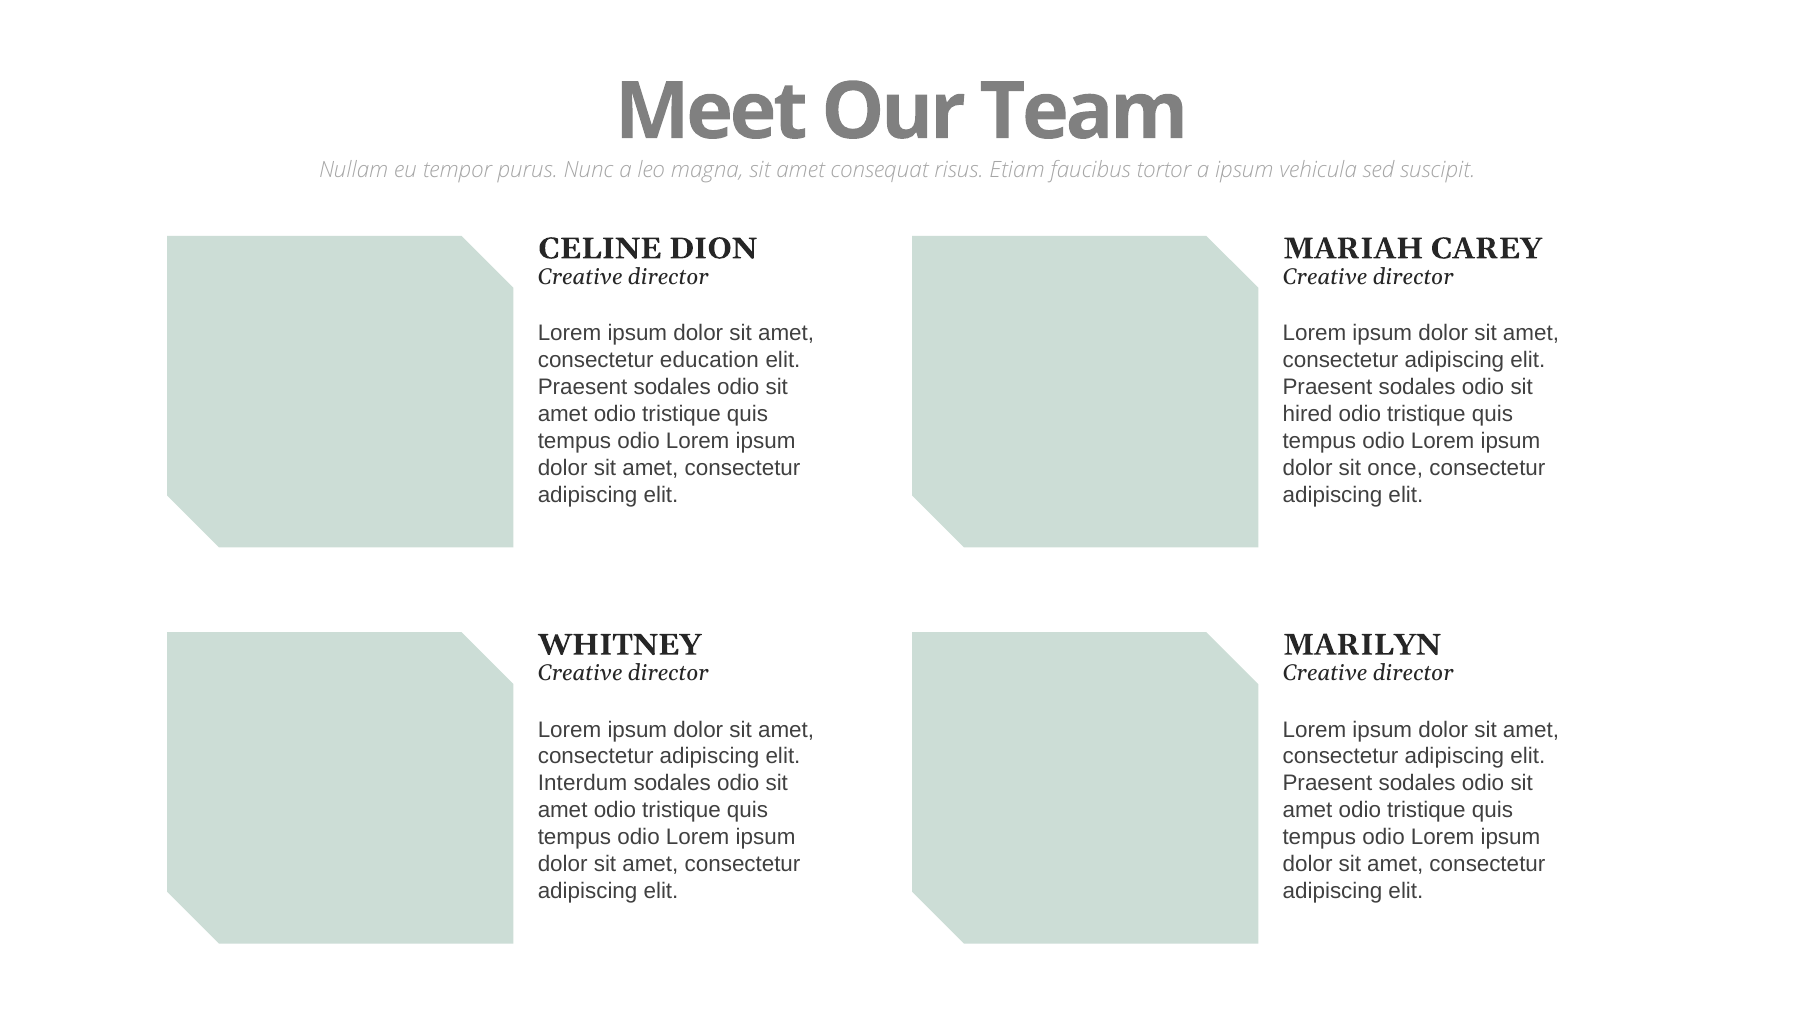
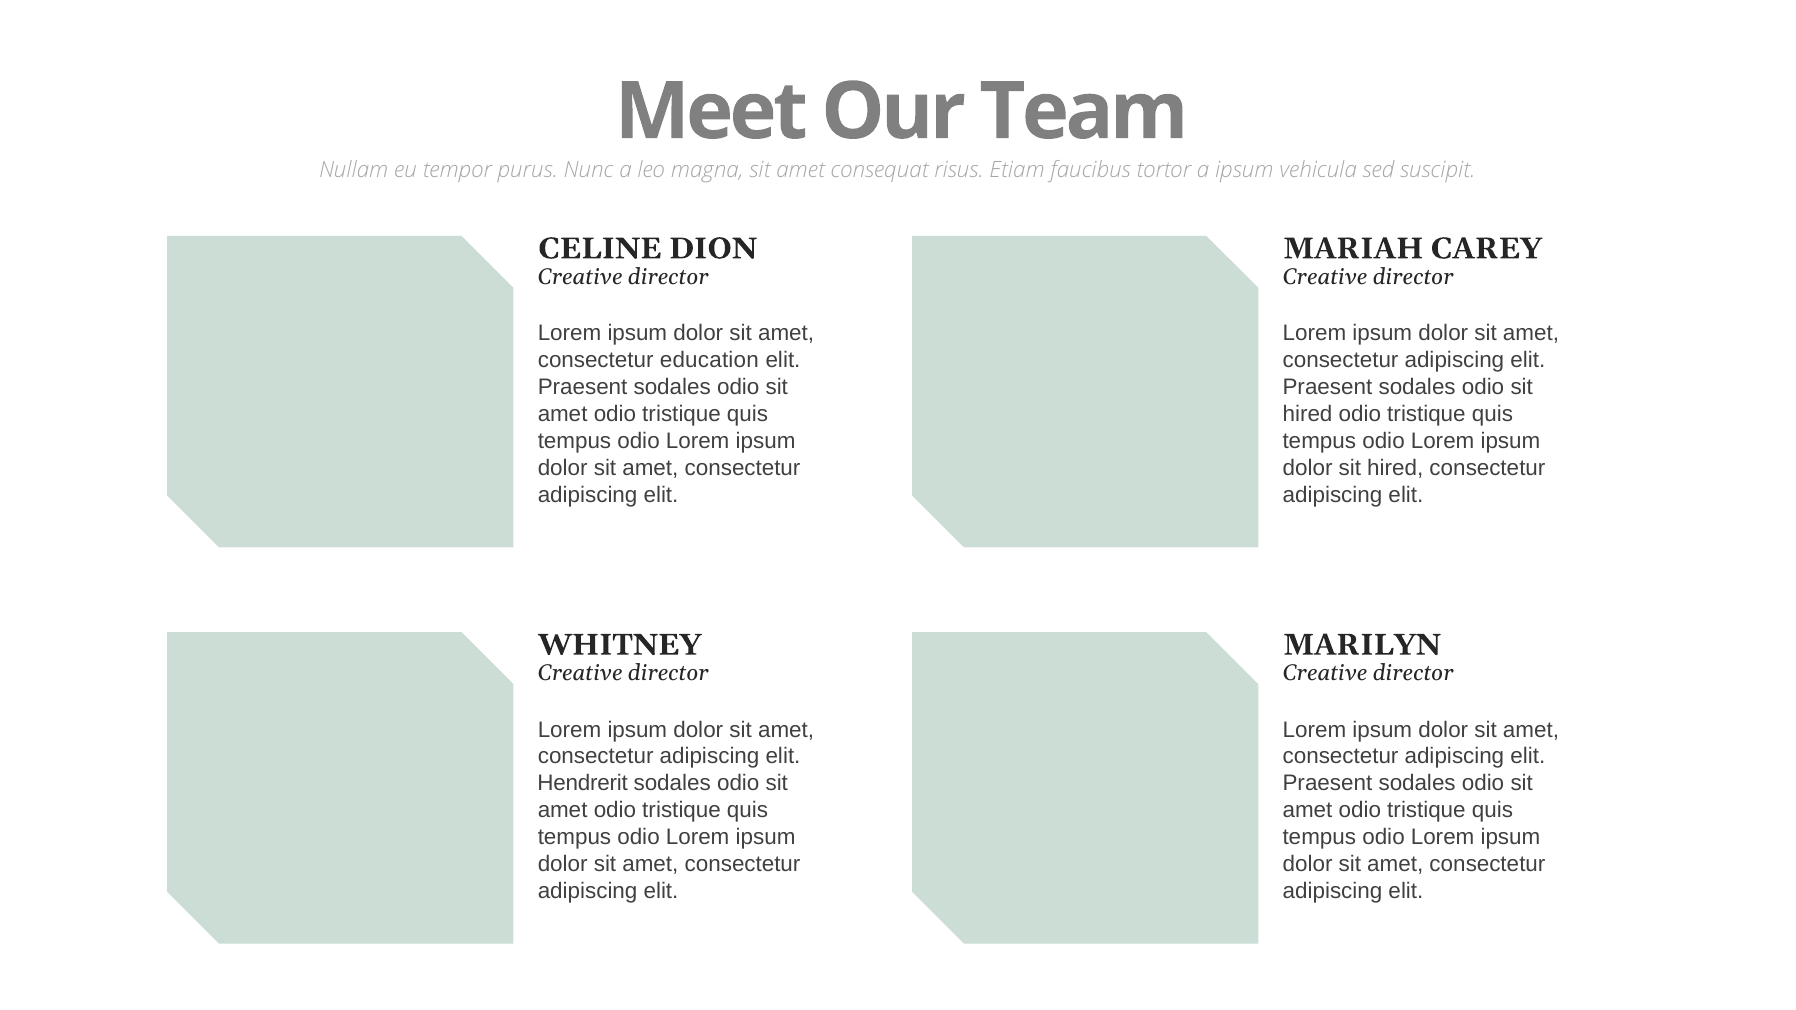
dolor sit once: once -> hired
Interdum: Interdum -> Hendrerit
